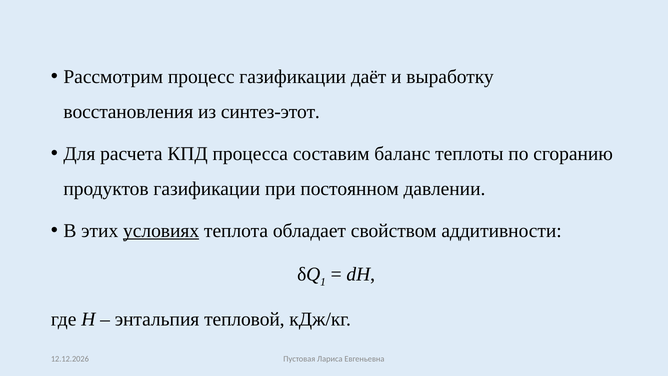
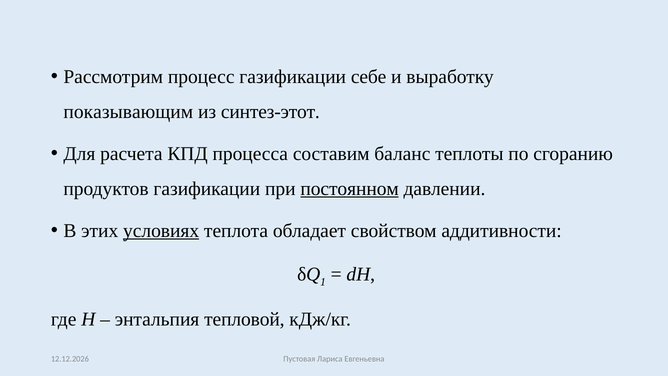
даёт: даёт -> себе
восстановления: восстановления -> показывающим
постоянном underline: none -> present
